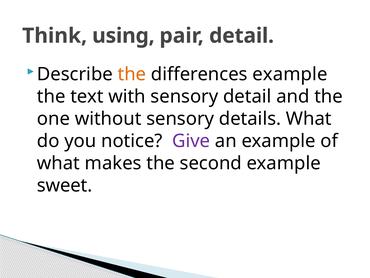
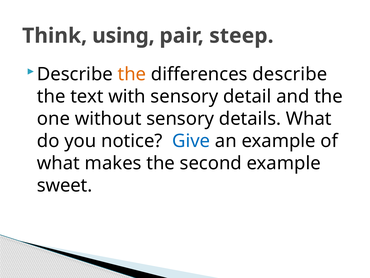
pair detail: detail -> steep
differences example: example -> describe
Give colour: purple -> blue
